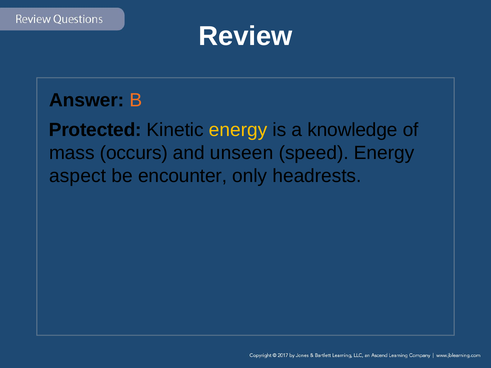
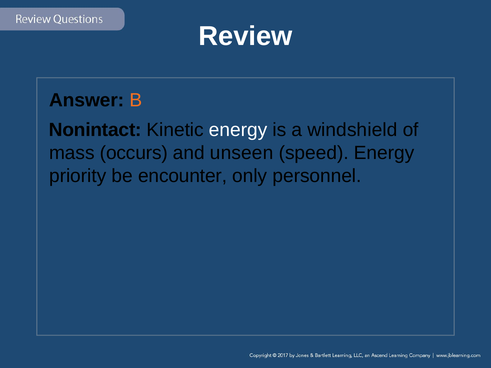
Protected: Protected -> Nonintact
energy at (238, 130) colour: yellow -> white
knowledge: knowledge -> windshield
aspect: aspect -> priority
headrests: headrests -> personnel
